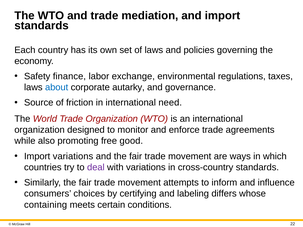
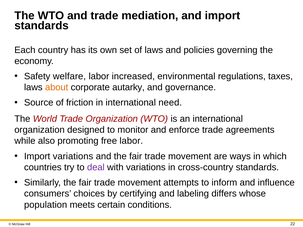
finance: finance -> welfare
exchange: exchange -> increased
about colour: blue -> orange
free good: good -> labor
containing: containing -> population
